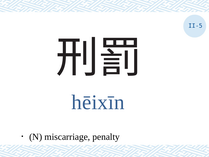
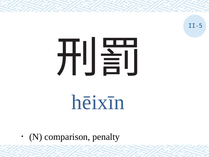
miscarriage: miscarriage -> comparison
